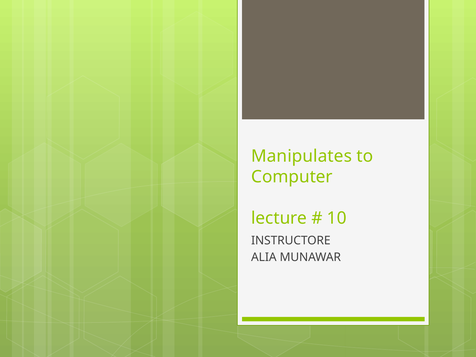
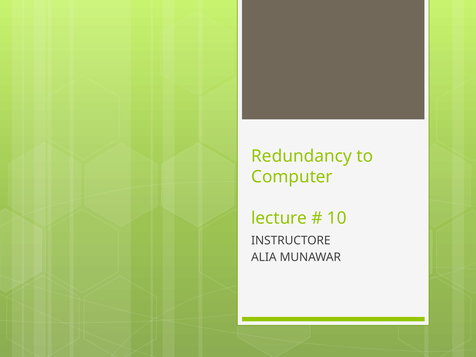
Manipulates: Manipulates -> Redundancy
